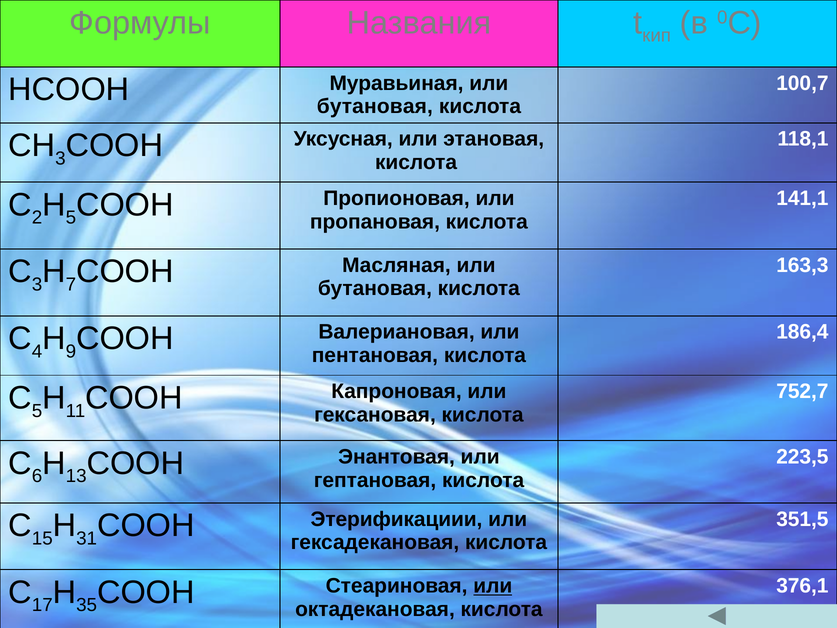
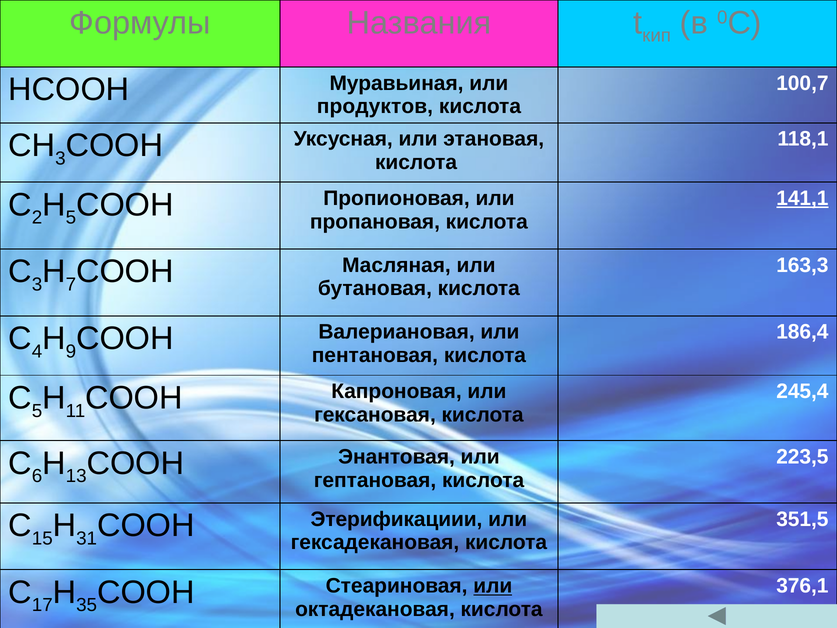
бутановая at (375, 107): бутановая -> продуктов
141,1 underline: none -> present
752,7: 752,7 -> 245,4
